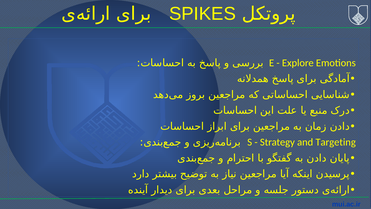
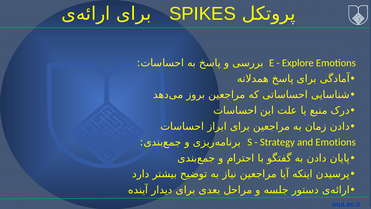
and Targeting: Targeting -> Emotions
